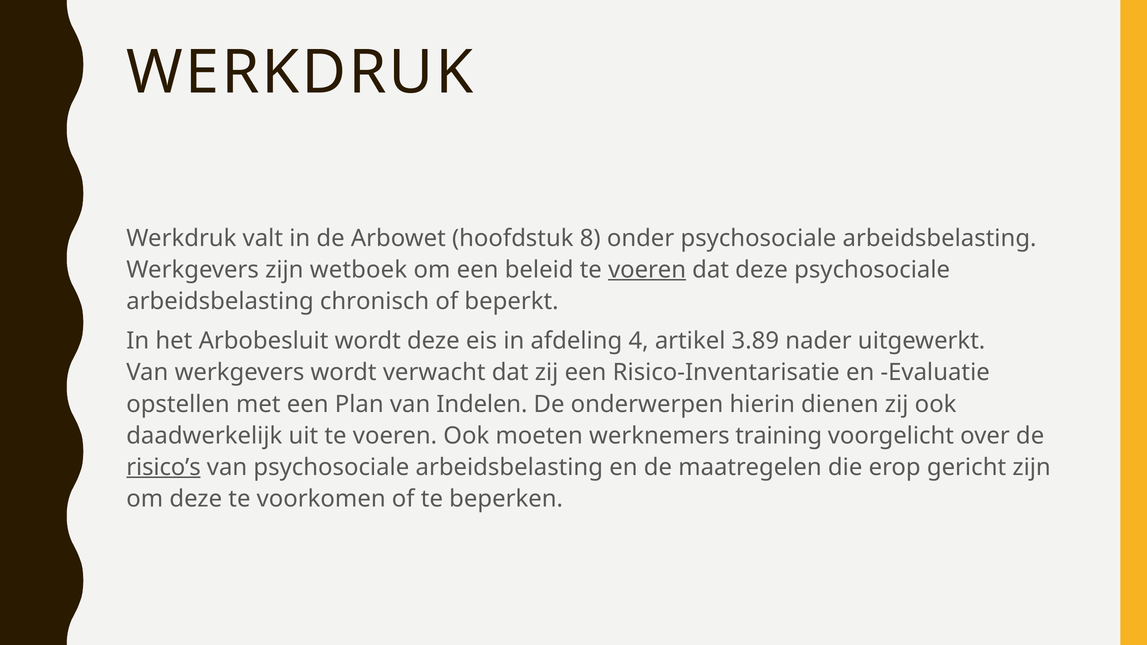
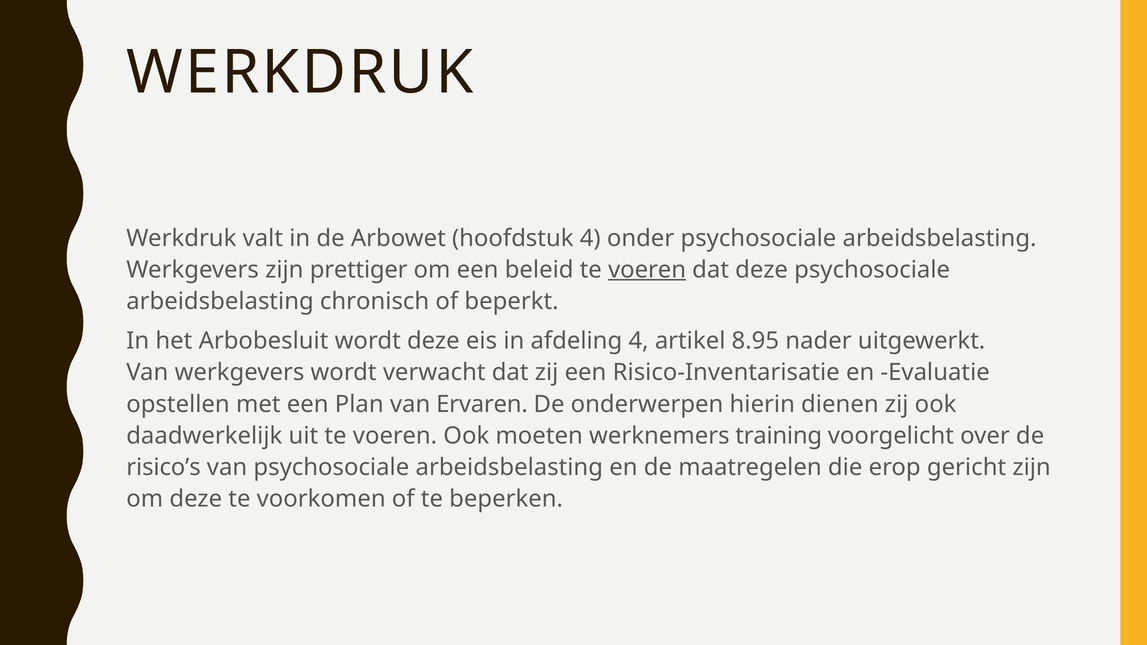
hoofdstuk 8: 8 -> 4
wetboek: wetboek -> prettiger
3.89: 3.89 -> 8.95
Indelen: Indelen -> Ervaren
risico’s underline: present -> none
